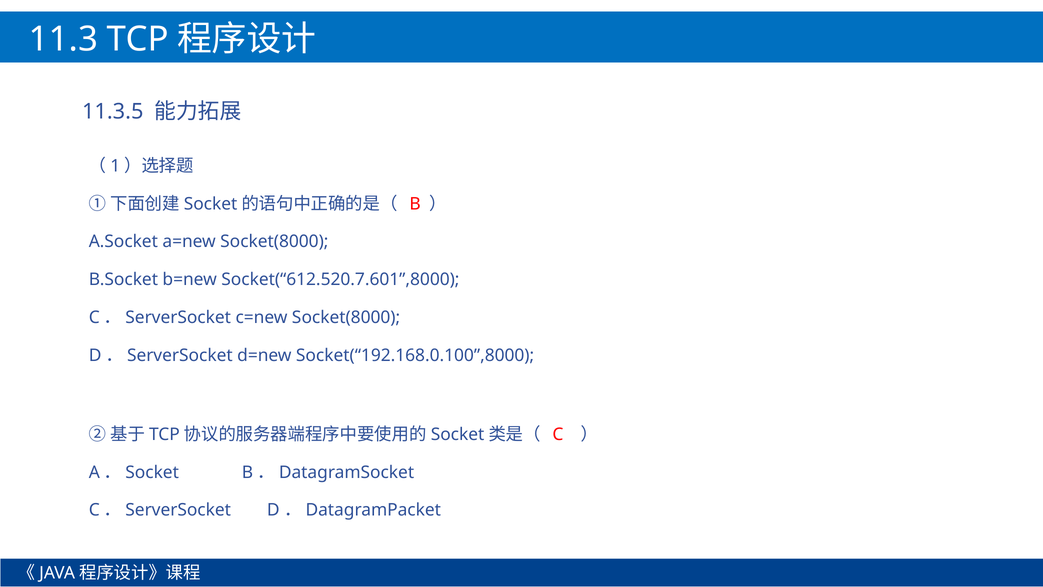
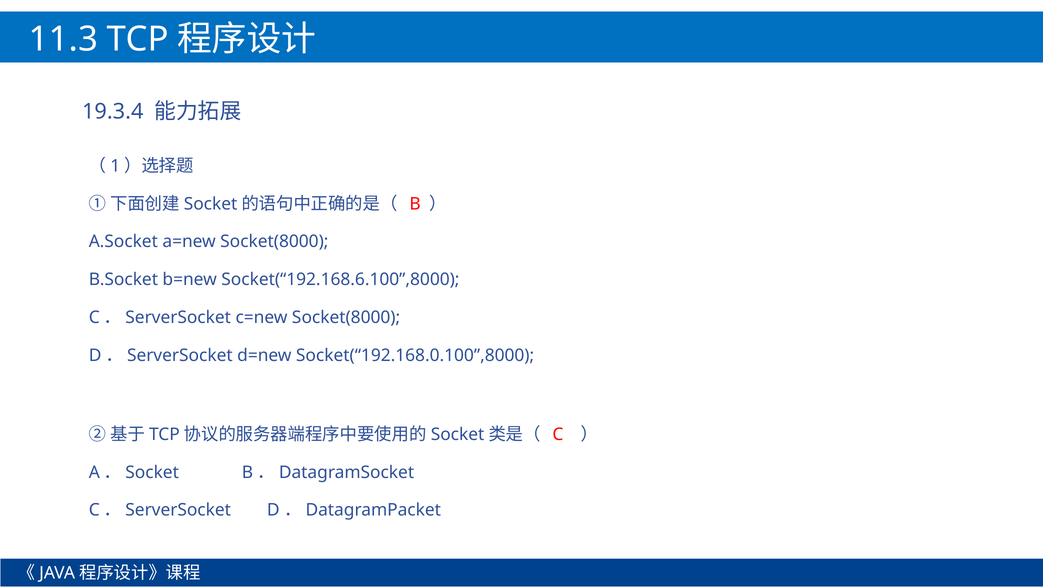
11.3.5: 11.3.5 -> 19.3.4
Socket(“612.520.7.601”,8000: Socket(“612.520.7.601”,8000 -> Socket(“192.168.6.100”,8000
